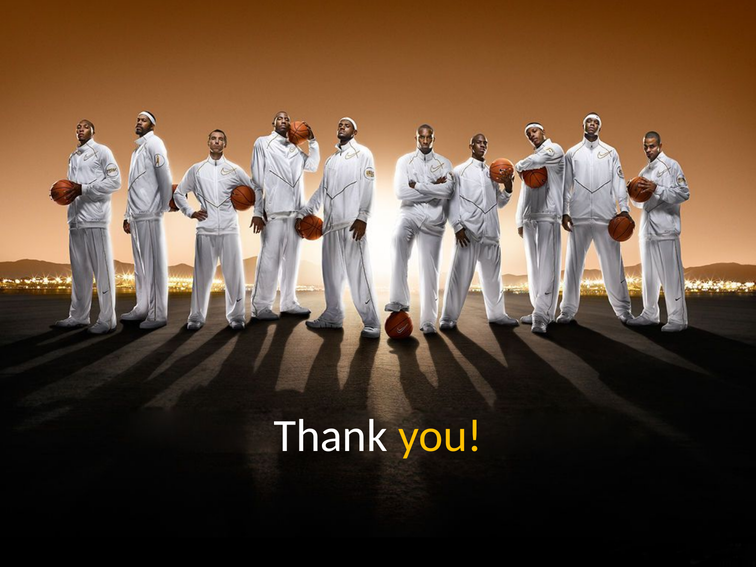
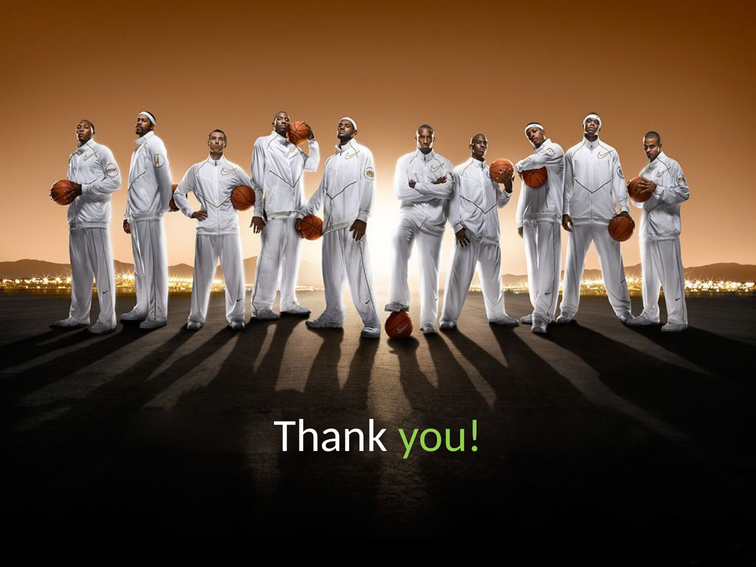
you colour: yellow -> light green
